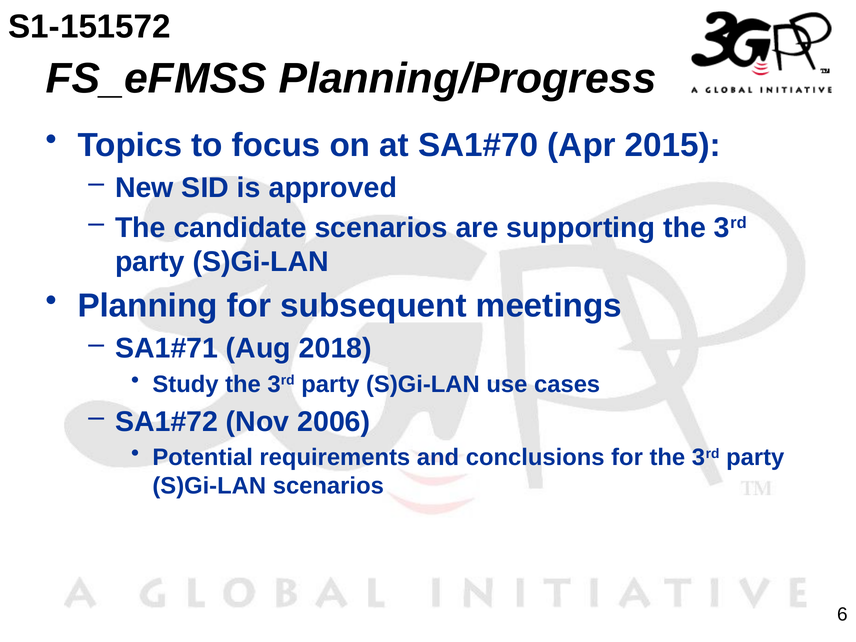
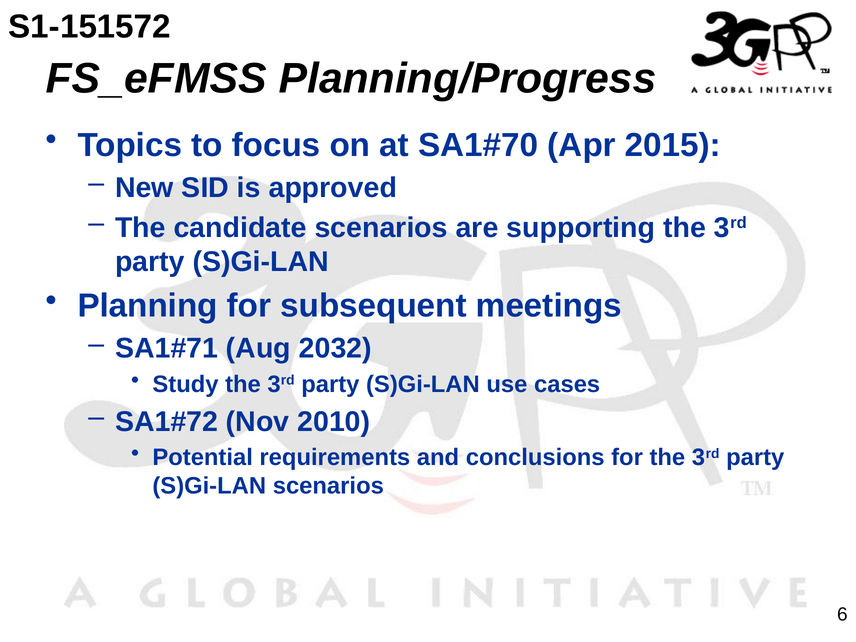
2018: 2018 -> 2032
2006: 2006 -> 2010
